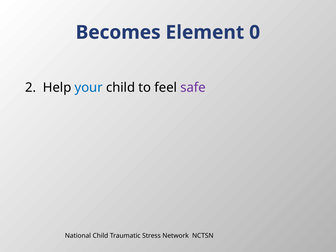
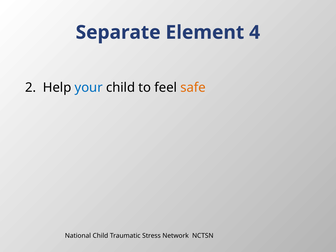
Becomes: Becomes -> Separate
0: 0 -> 4
safe colour: purple -> orange
